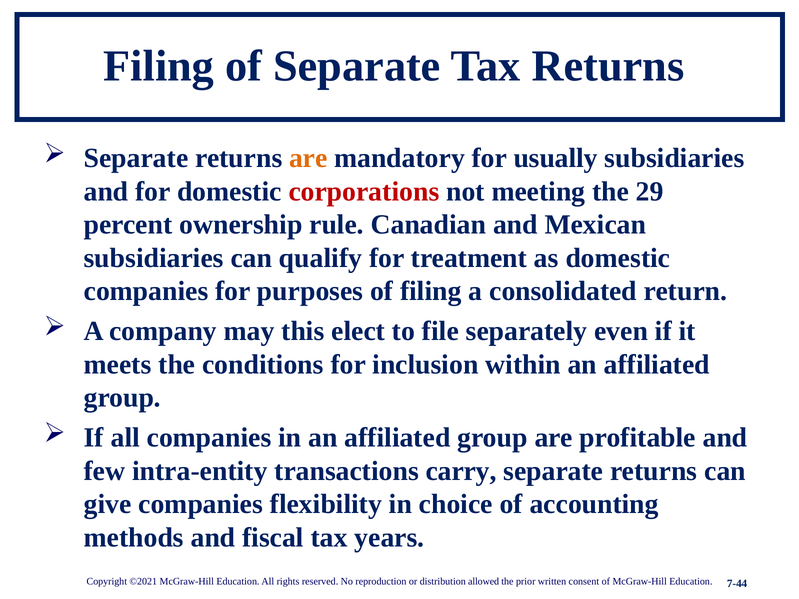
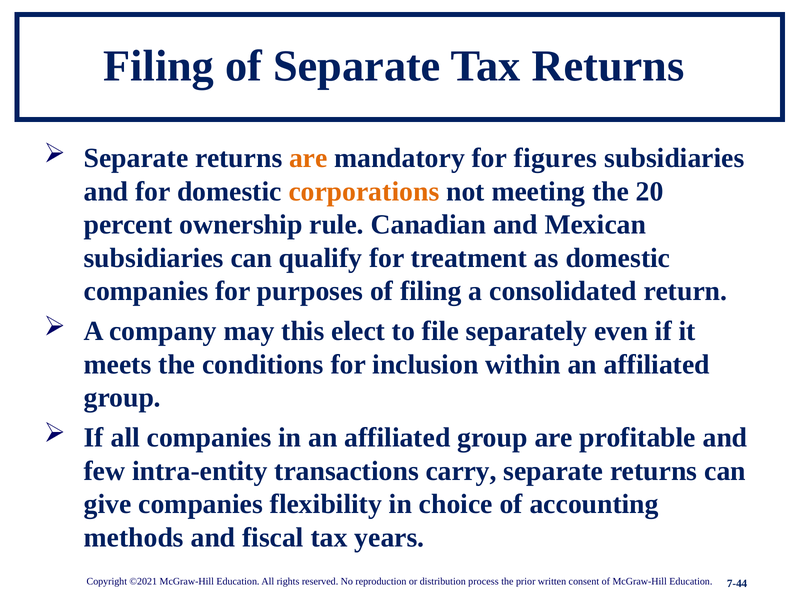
usually: usually -> figures
corporations colour: red -> orange
29: 29 -> 20
allowed: allowed -> process
